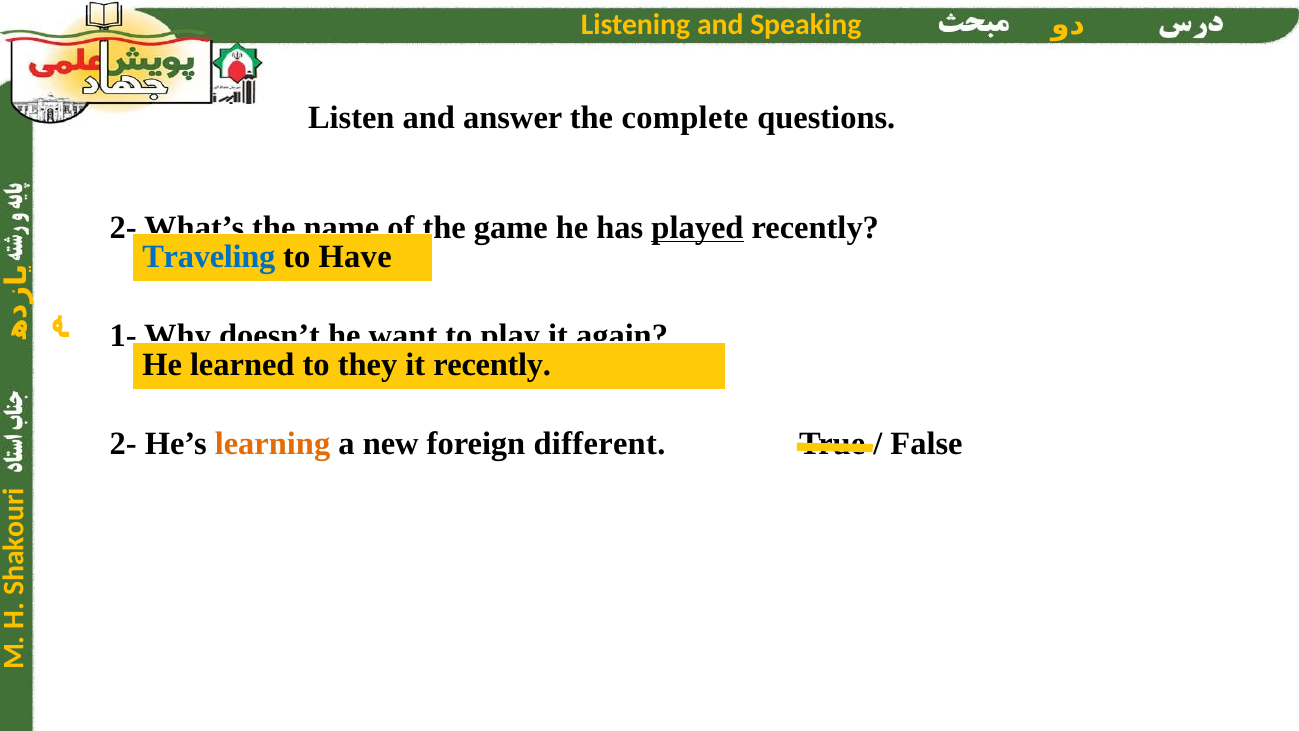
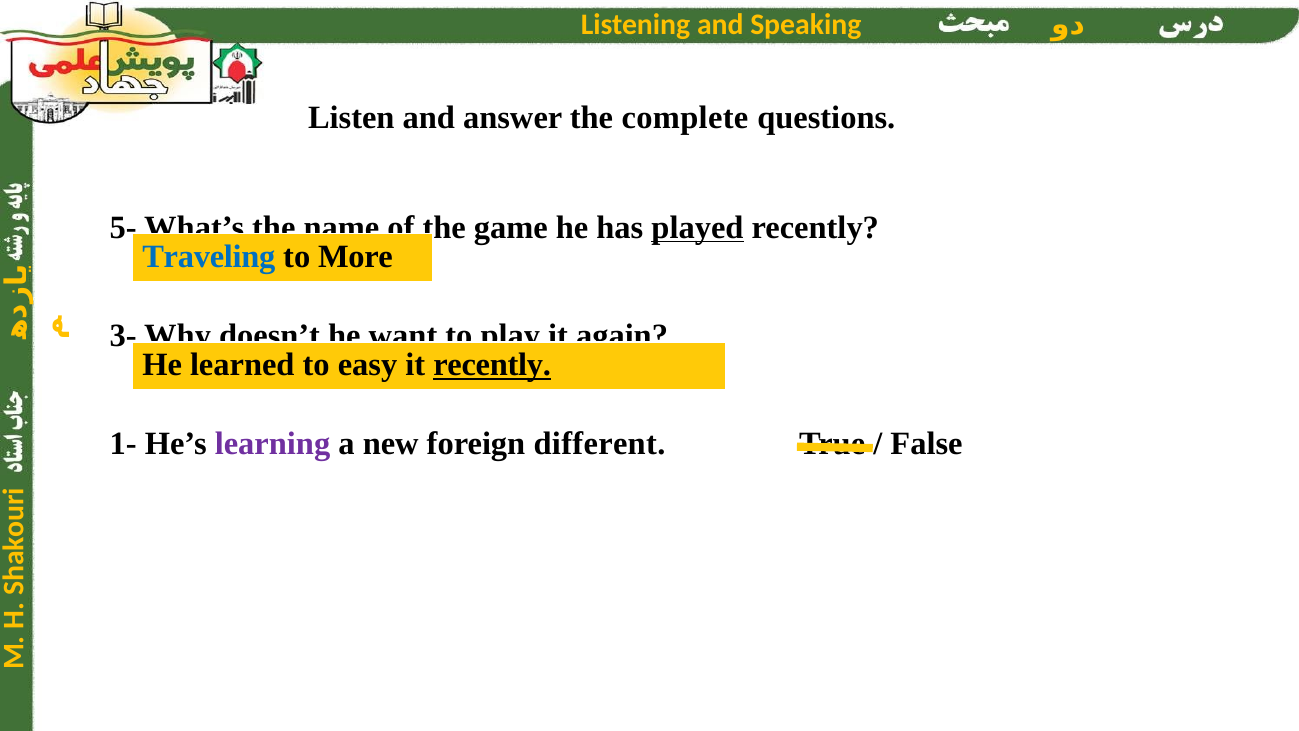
2- at (123, 227): 2- -> 5-
Have: Have -> More
1-: 1- -> 3-
they: they -> easy
recently at (492, 365) underline: none -> present
2- at (123, 444): 2- -> 1-
learning colour: orange -> purple
